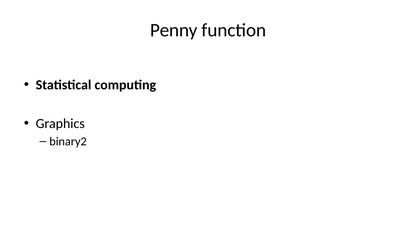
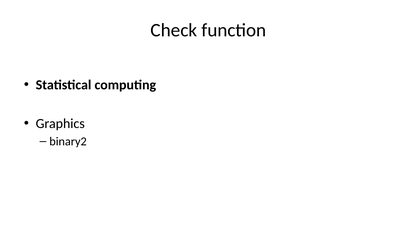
Penny: Penny -> Check
